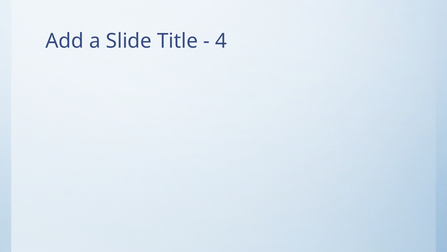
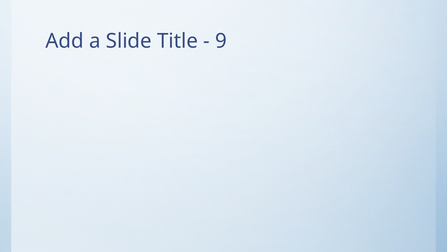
4: 4 -> 9
